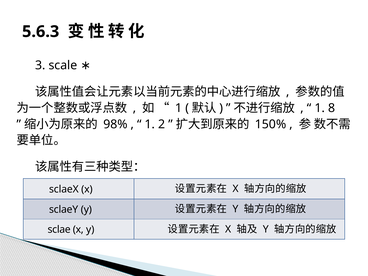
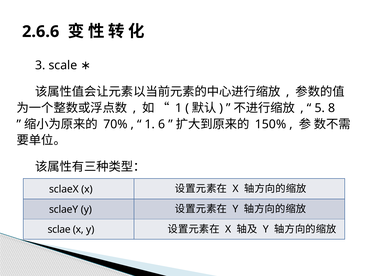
5.6.3: 5.6.3 -> 2.6.6
1 at (320, 108): 1 -> 5
98%: 98% -> 70%
2: 2 -> 6
